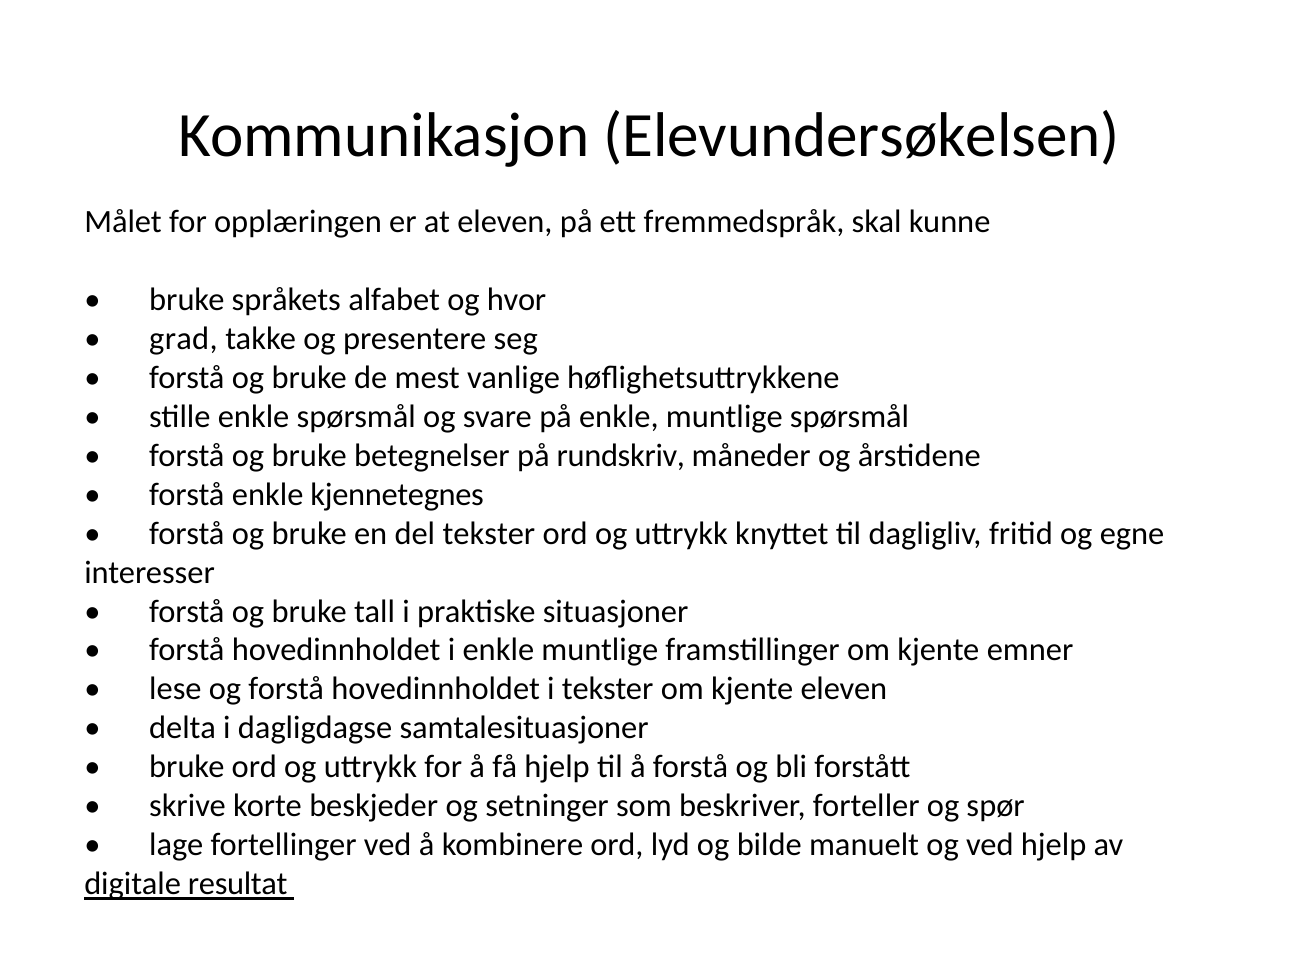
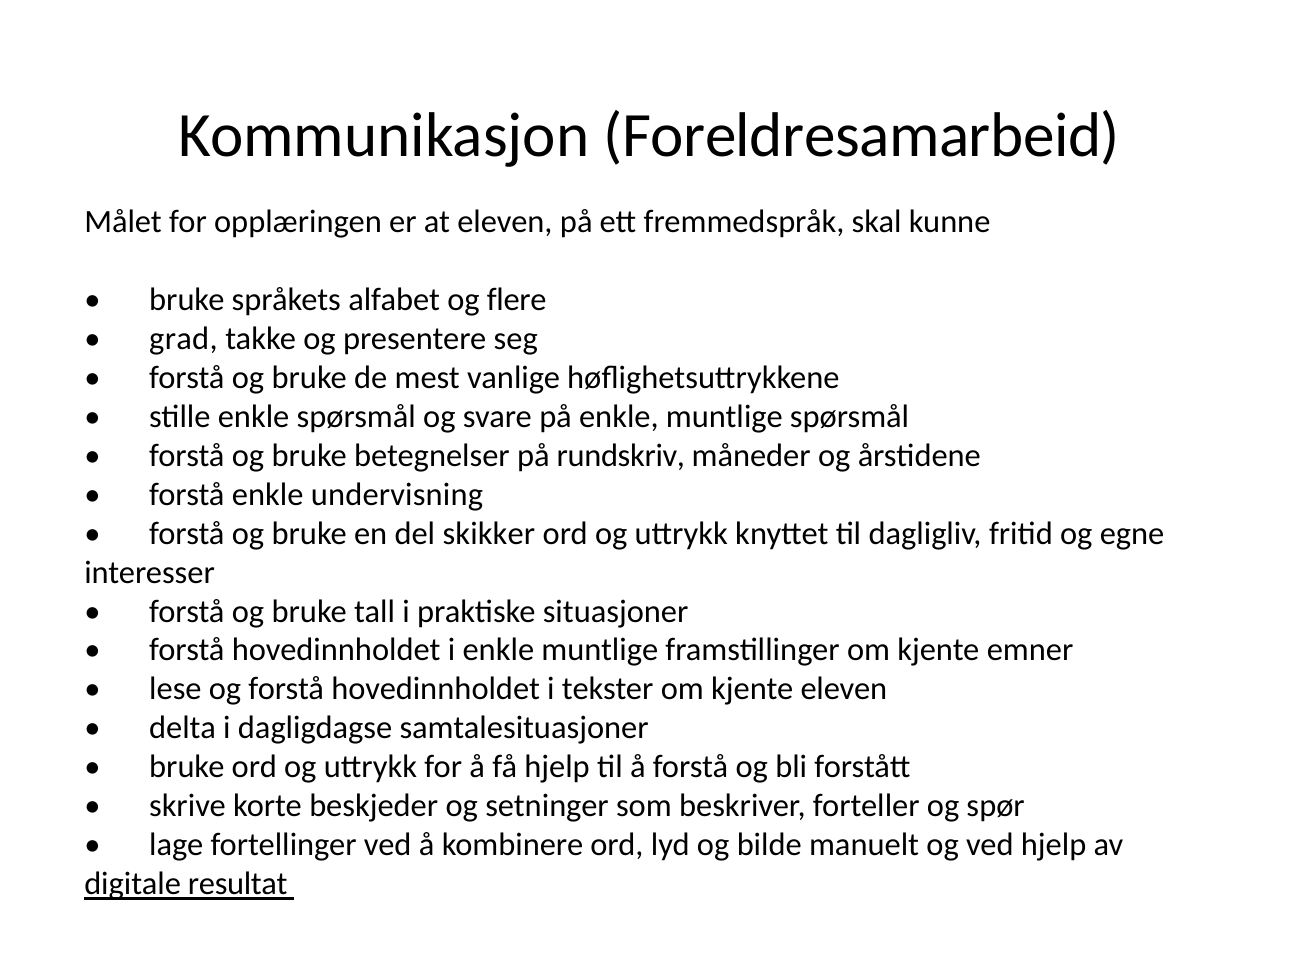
Elevundersøkelsen: Elevundersøkelsen -> Foreldresamarbeid
hvor: hvor -> flere
kjennetegnes: kjennetegnes -> undervisning
del tekster: tekster -> skikker
